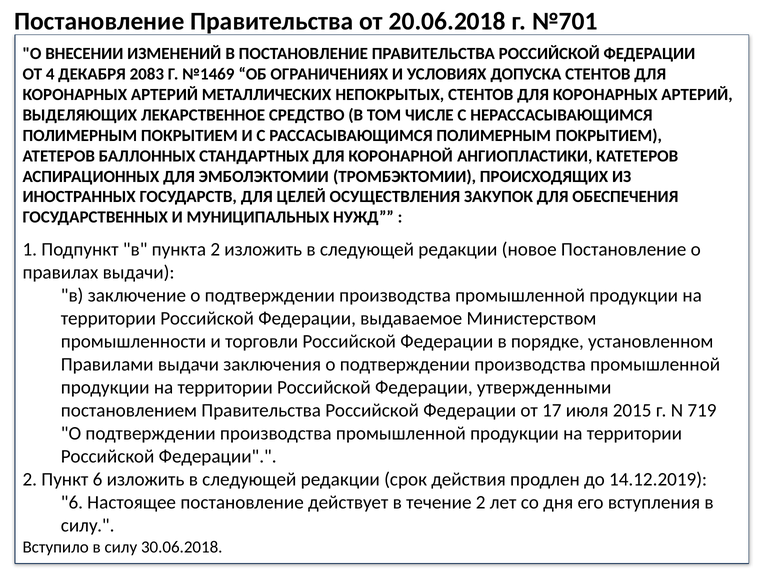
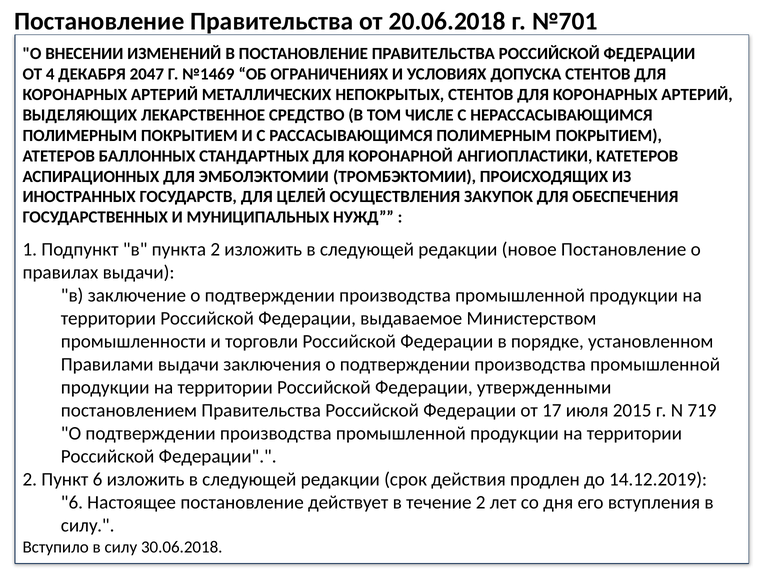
2083: 2083 -> 2047
